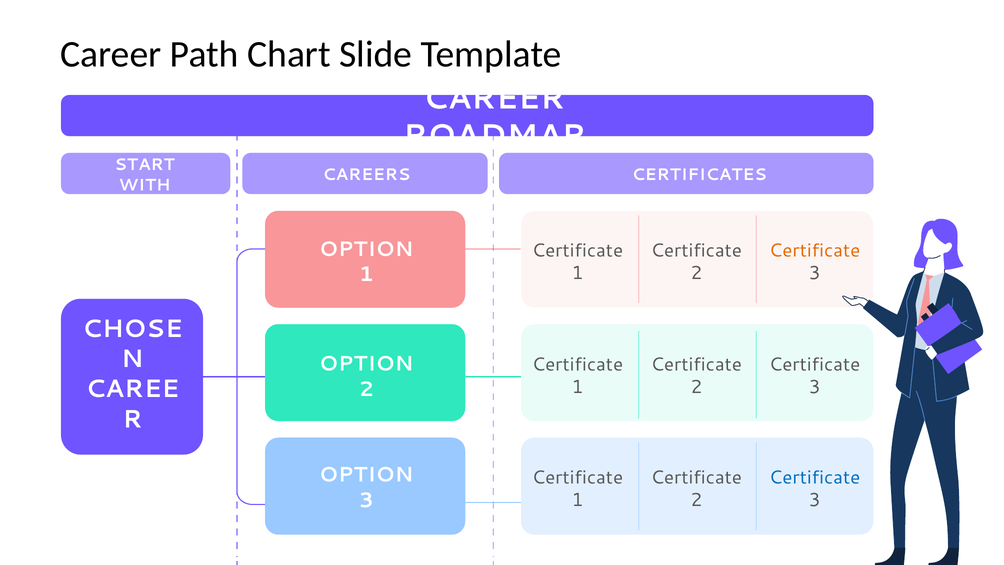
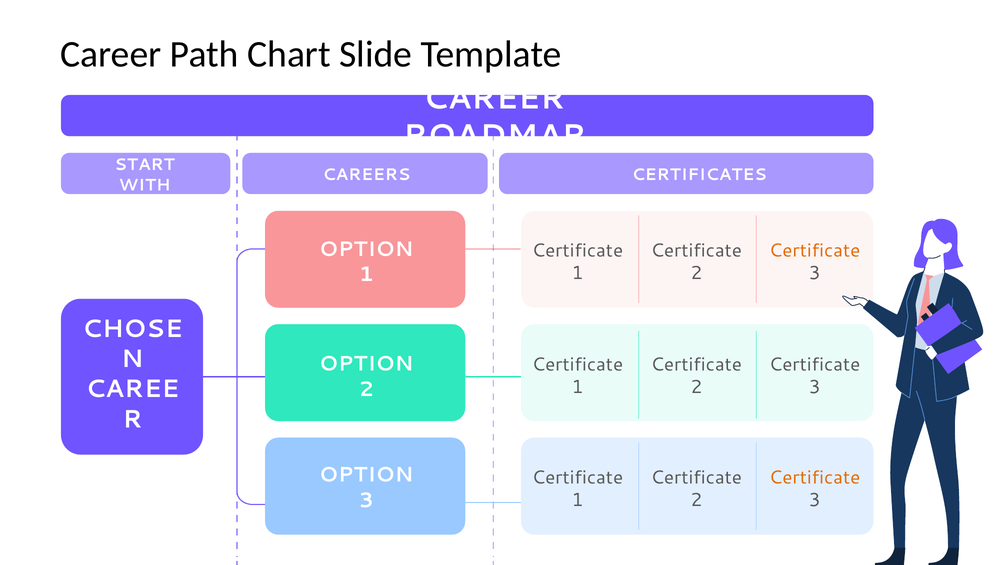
Certificate at (815, 477) colour: blue -> orange
